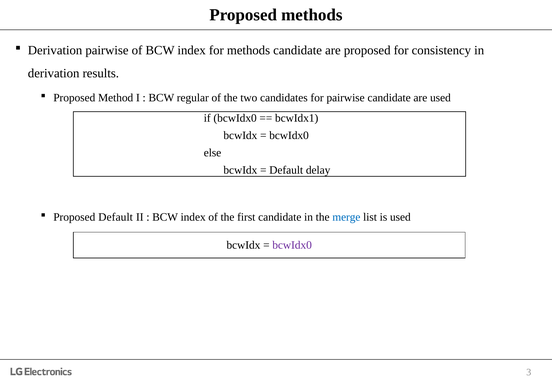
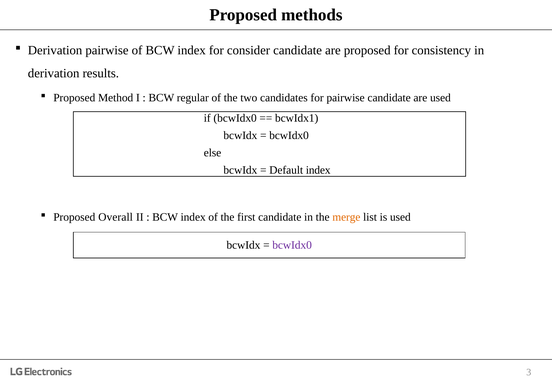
for methods: methods -> consider
Default delay: delay -> index
Proposed Default: Default -> Overall
merge colour: blue -> orange
